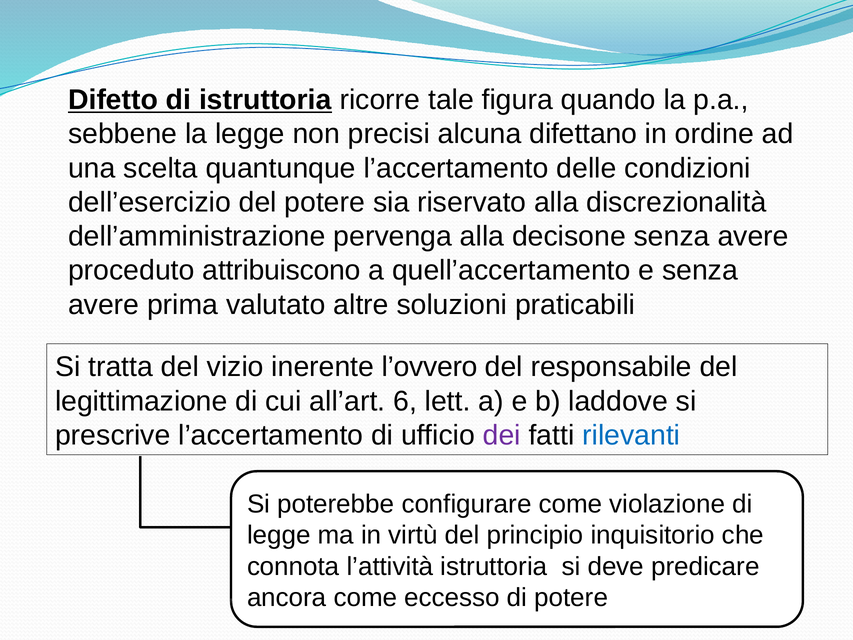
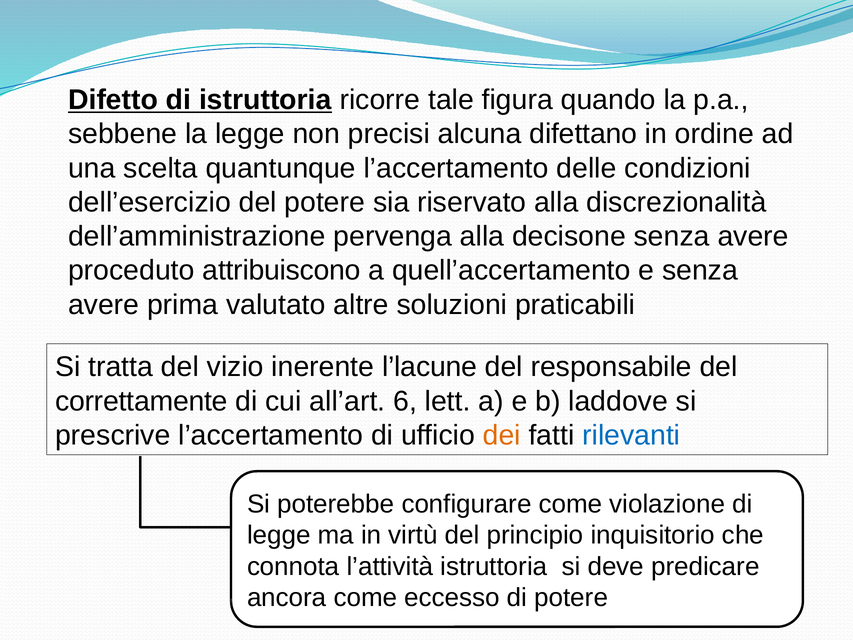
l’ovvero: l’ovvero -> l’lacune
legittimazione: legittimazione -> correttamente
dei colour: purple -> orange
